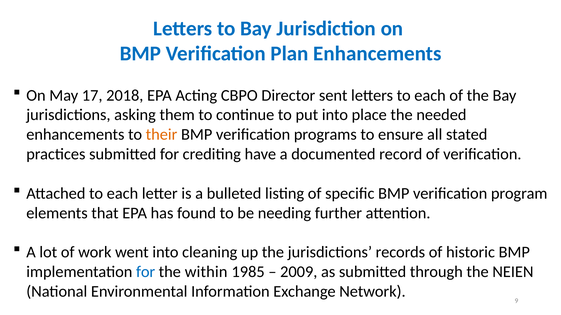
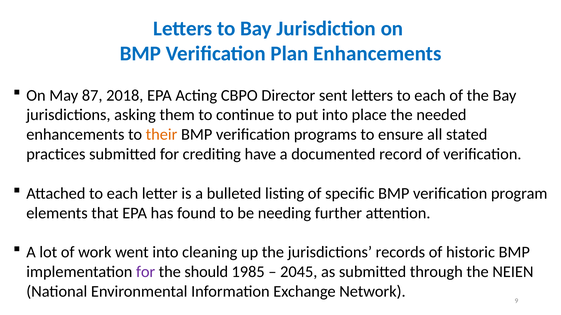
17: 17 -> 87
for at (146, 272) colour: blue -> purple
within: within -> should
2009: 2009 -> 2045
